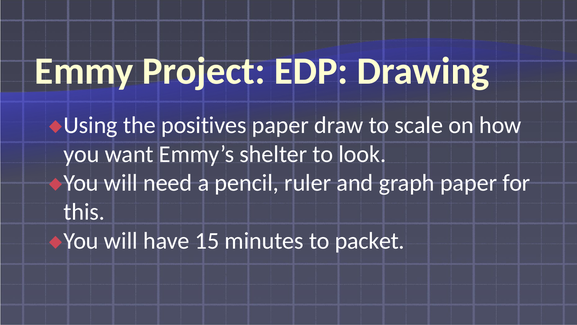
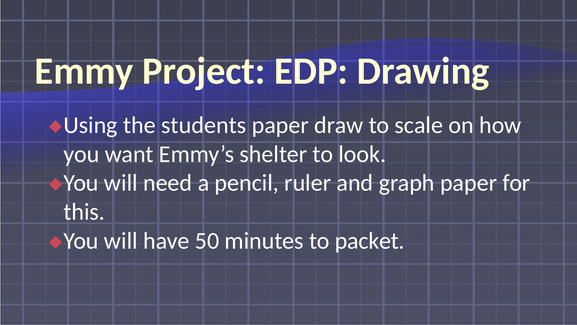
positives: positives -> students
15: 15 -> 50
